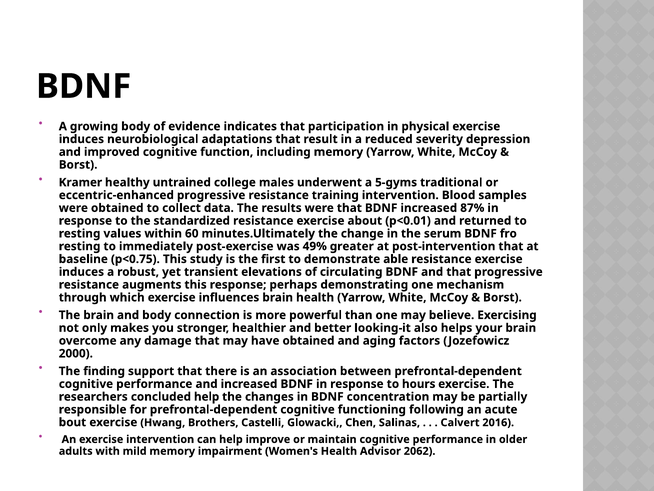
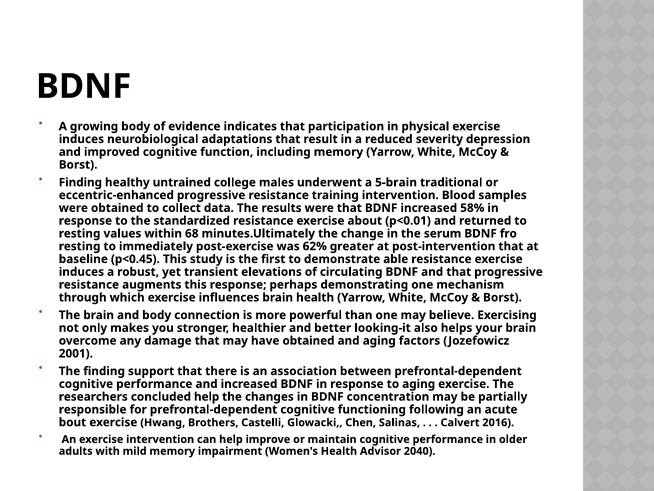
Kramer at (80, 182): Kramer -> Finding
5-gyms: 5-gyms -> 5-brain
87%: 87% -> 58%
60: 60 -> 68
49%: 49% -> 62%
p<0.75: p<0.75 -> p<0.45
2000: 2000 -> 2001
to hours: hours -> aging
2062: 2062 -> 2040
